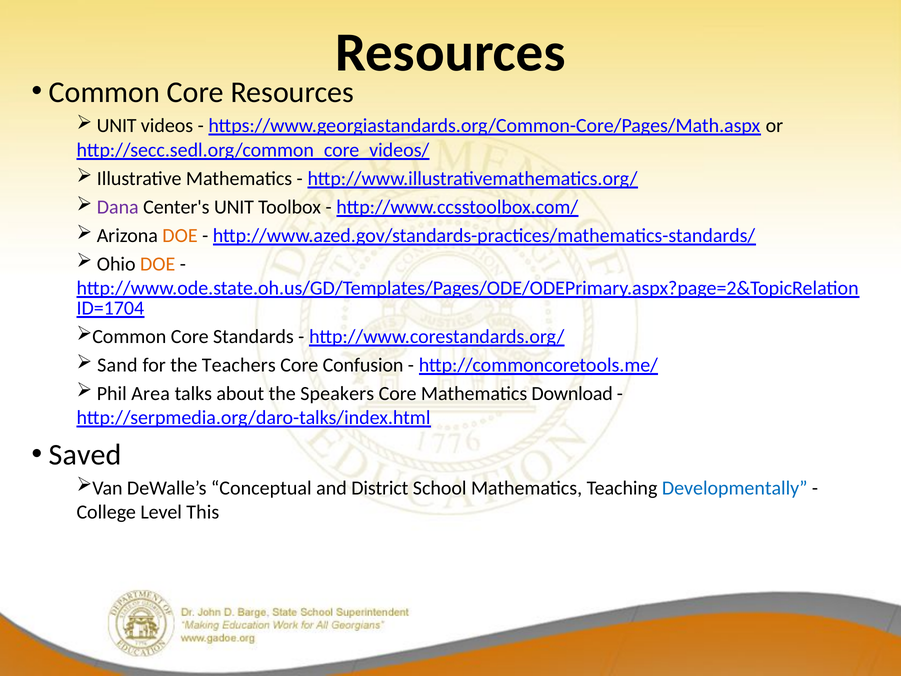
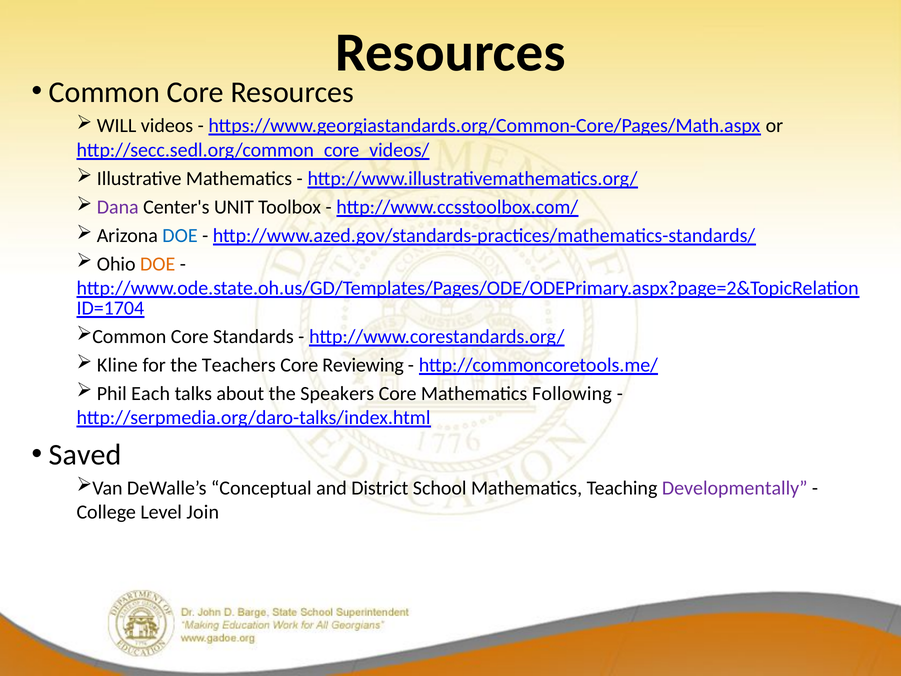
UNIT at (117, 126): UNIT -> WILL
DOE at (180, 235) colour: orange -> blue
Sand: Sand -> Kline
Confusion: Confusion -> Reviewing
Area: Area -> Each
Download: Download -> Following
Developmentally colour: blue -> purple
This: This -> Join
